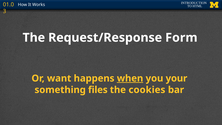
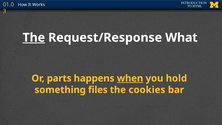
The at (34, 38) underline: none -> present
Form: Form -> What
want: want -> parts
your: your -> hold
